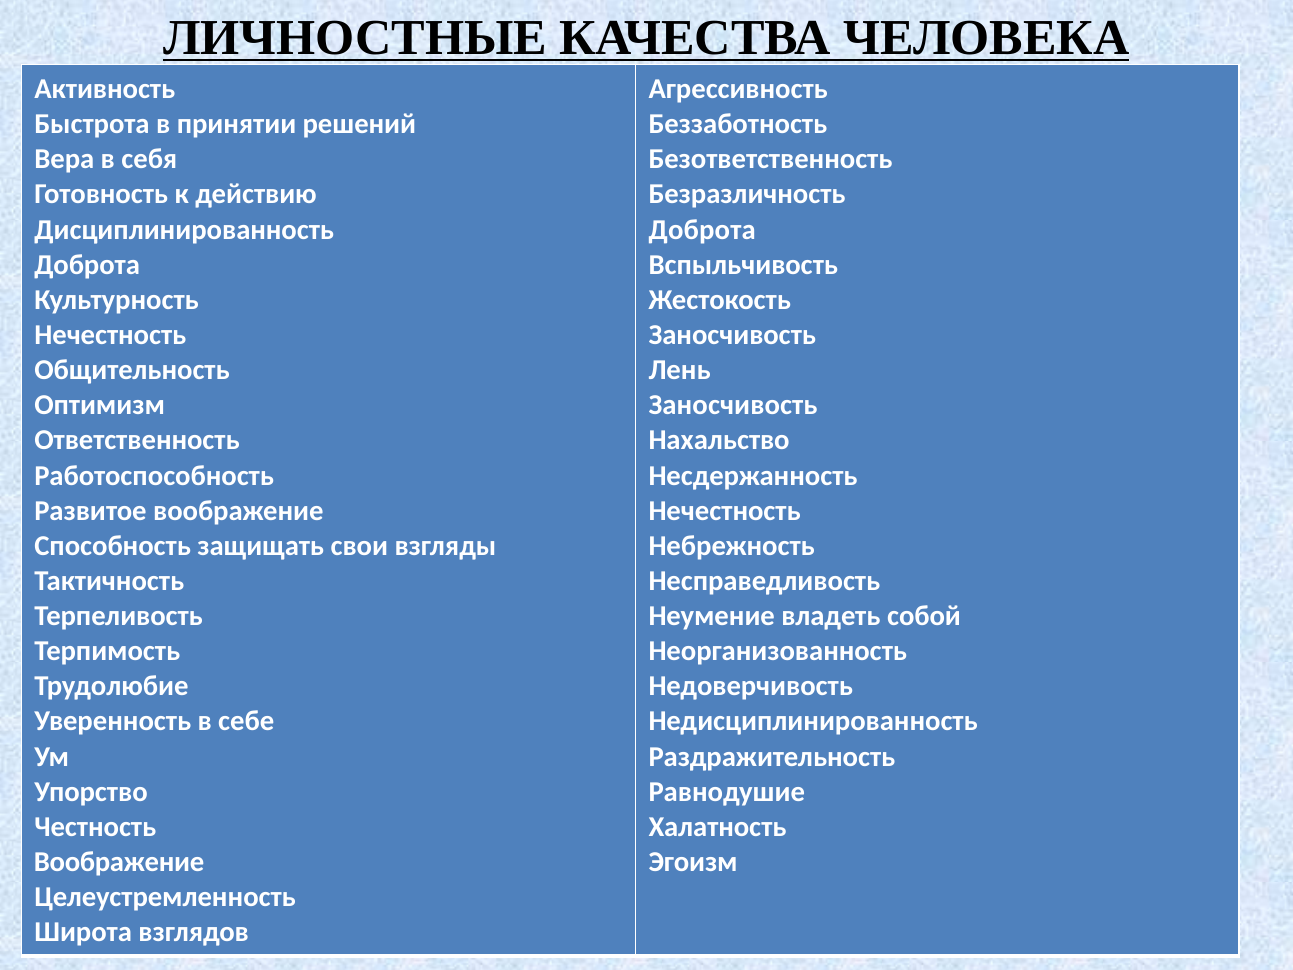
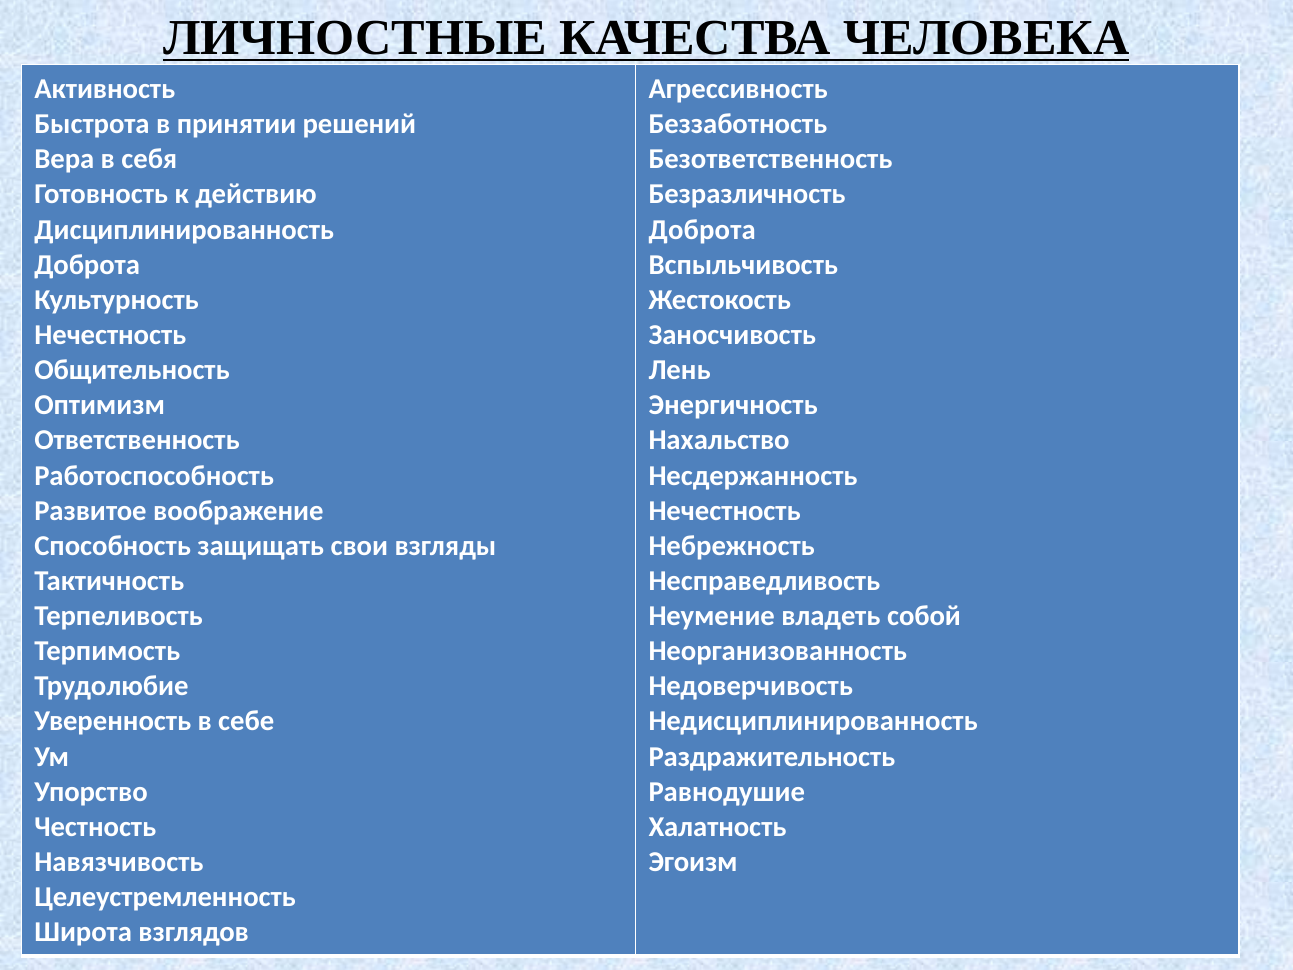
Заносчивость at (733, 405): Заносчивость -> Энергичность
Воображение at (119, 862): Воображение -> Навязчивость
